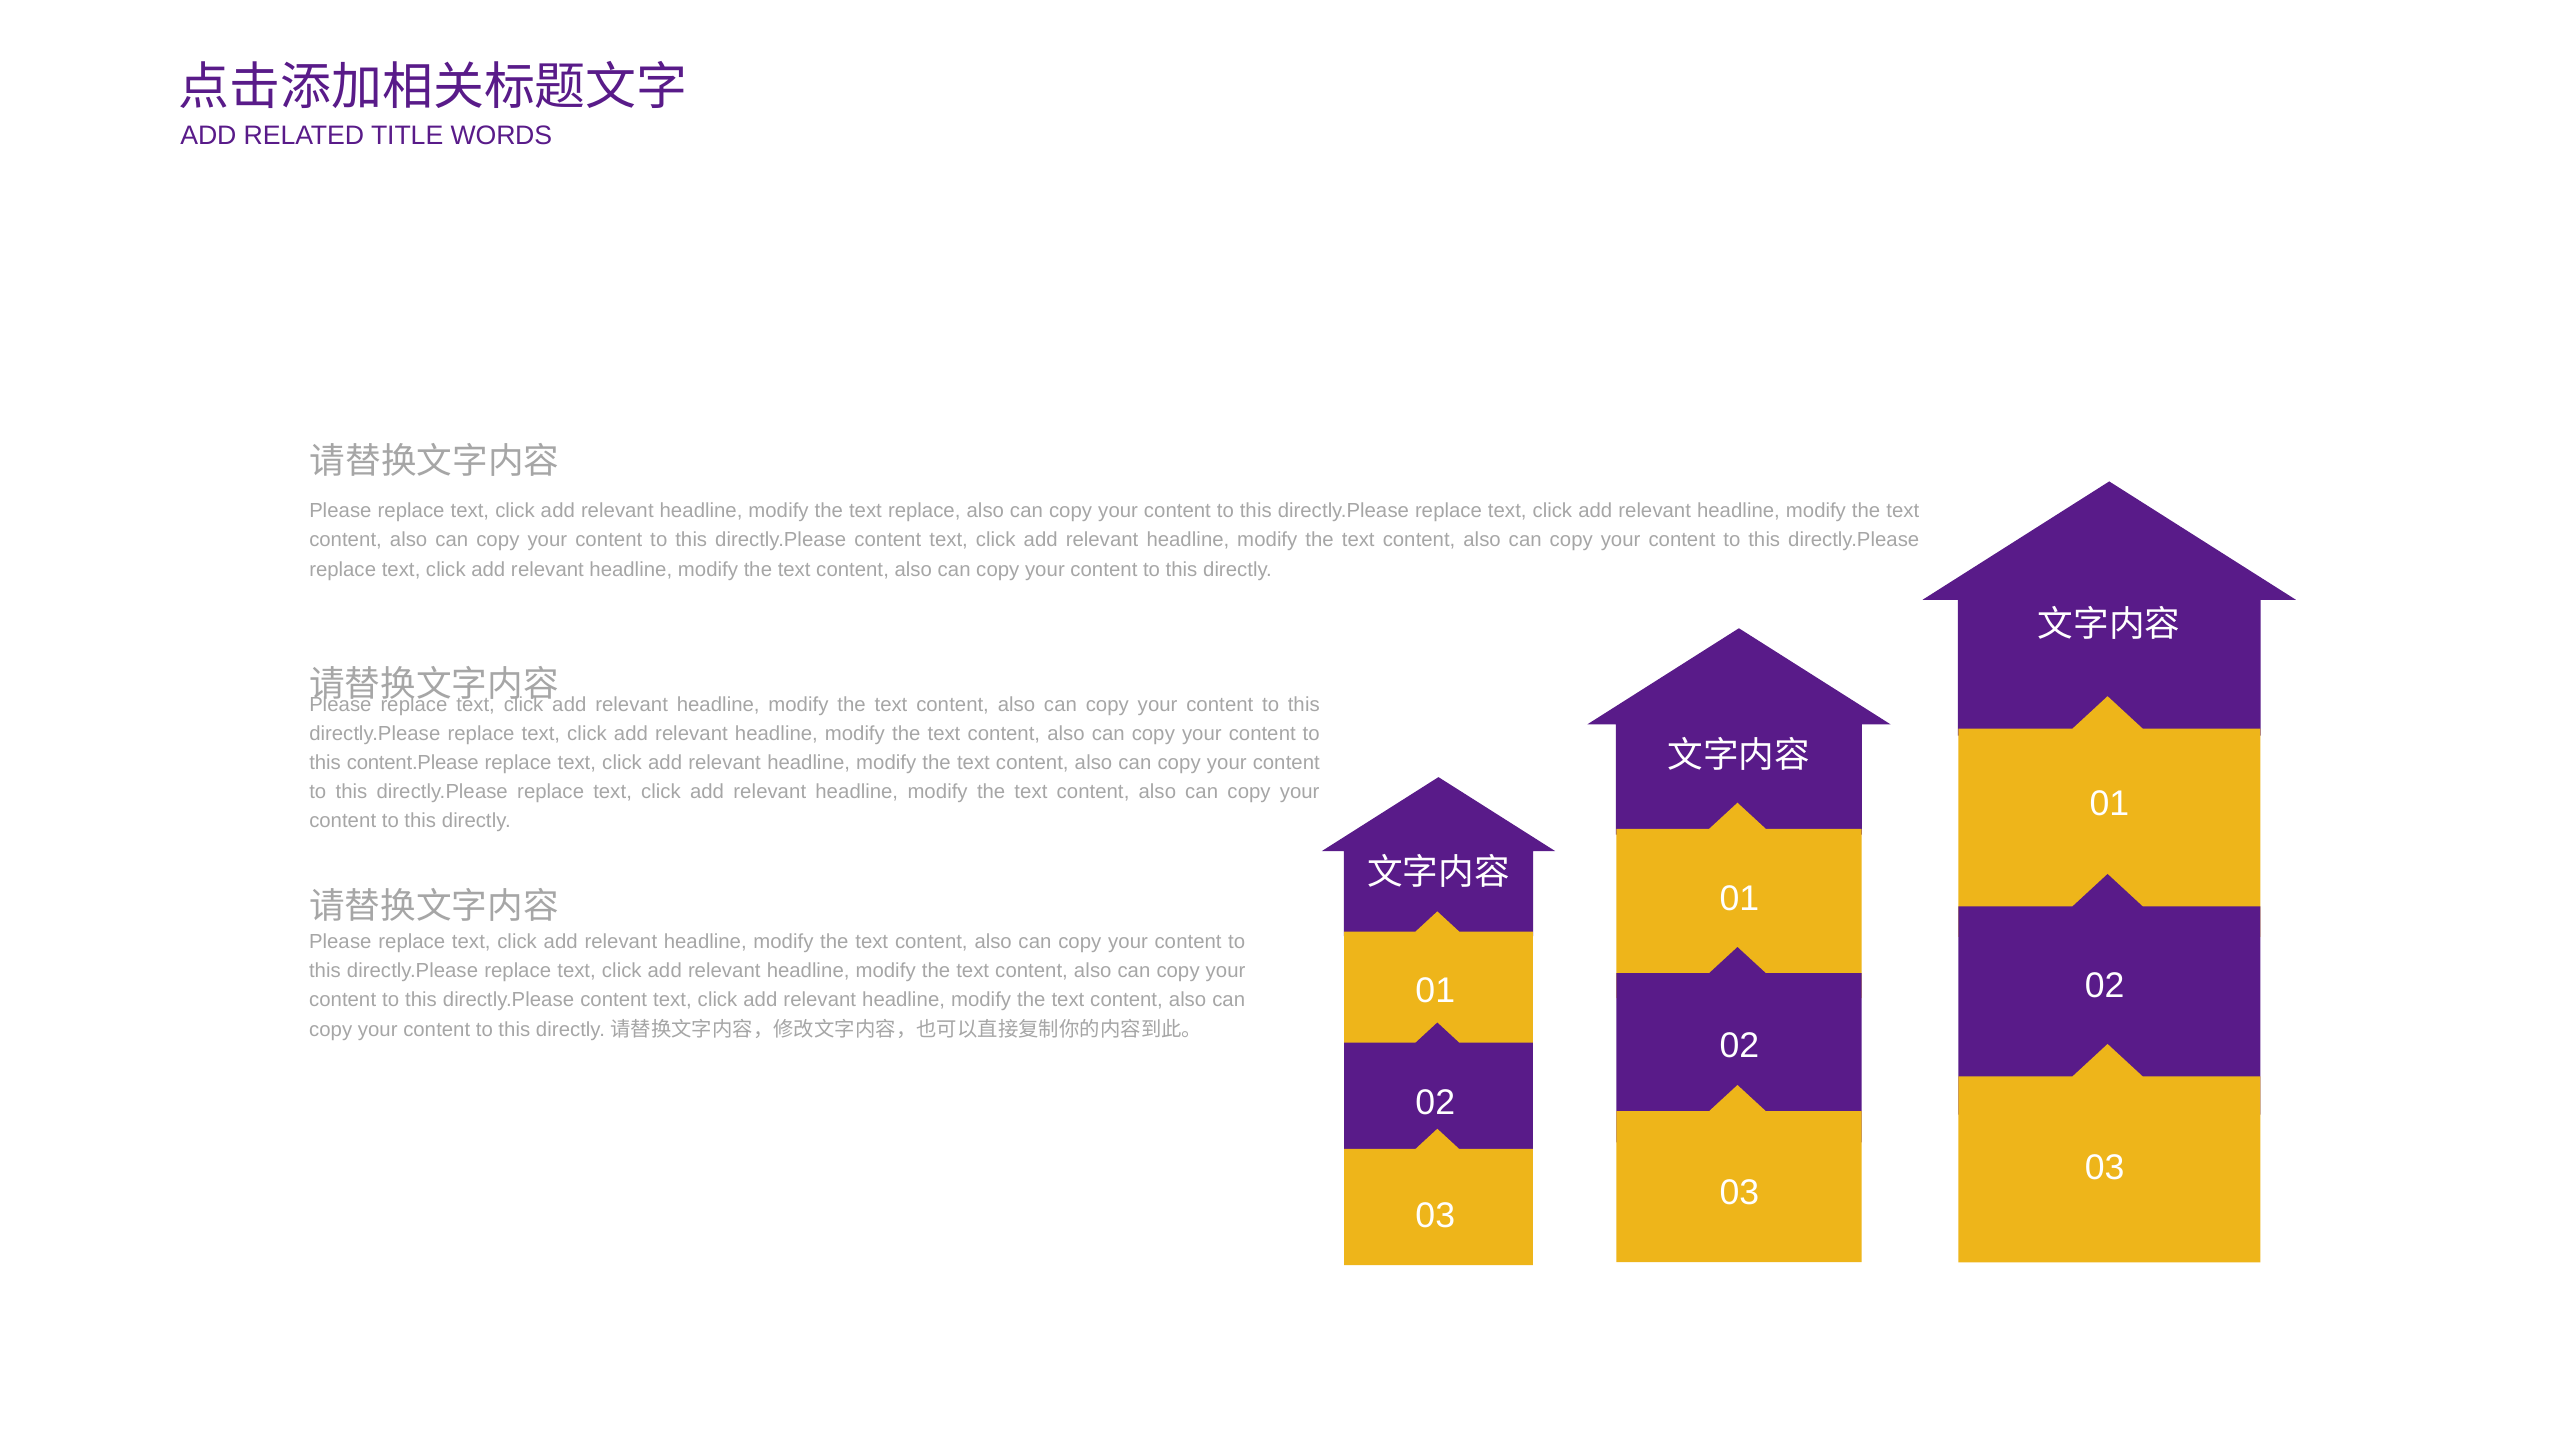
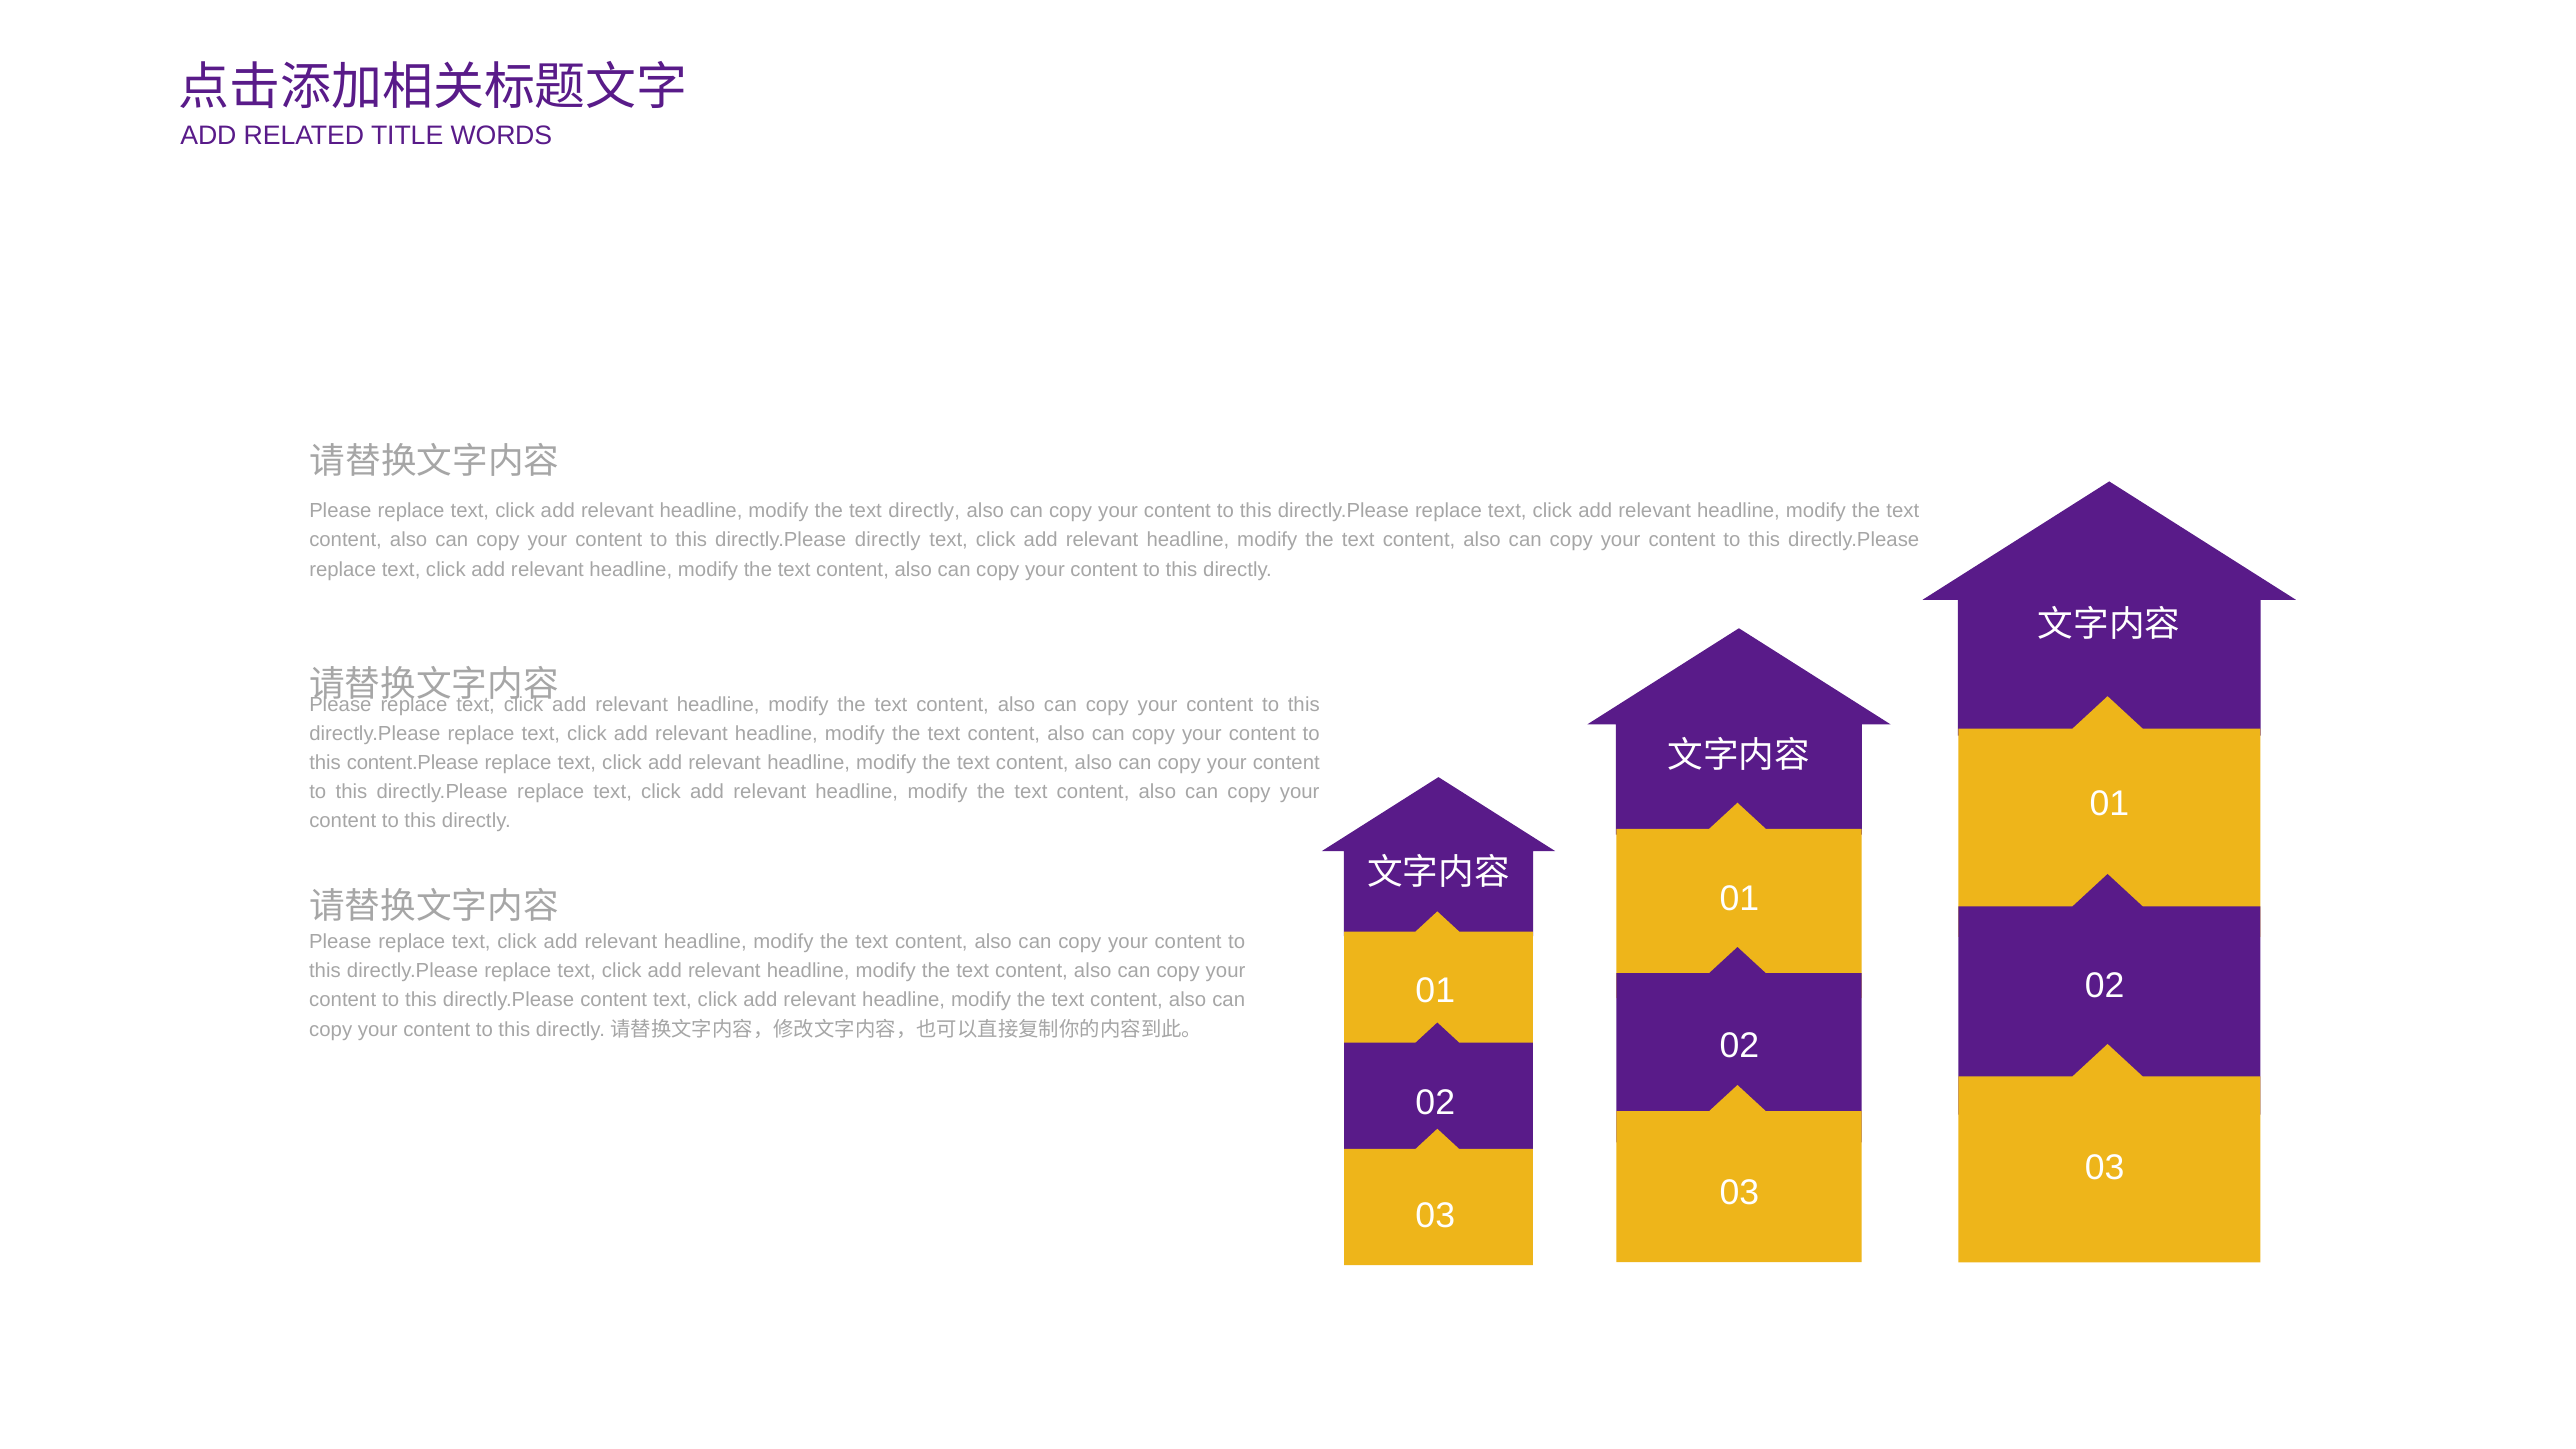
text replace: replace -> directly
content at (888, 540): content -> directly
